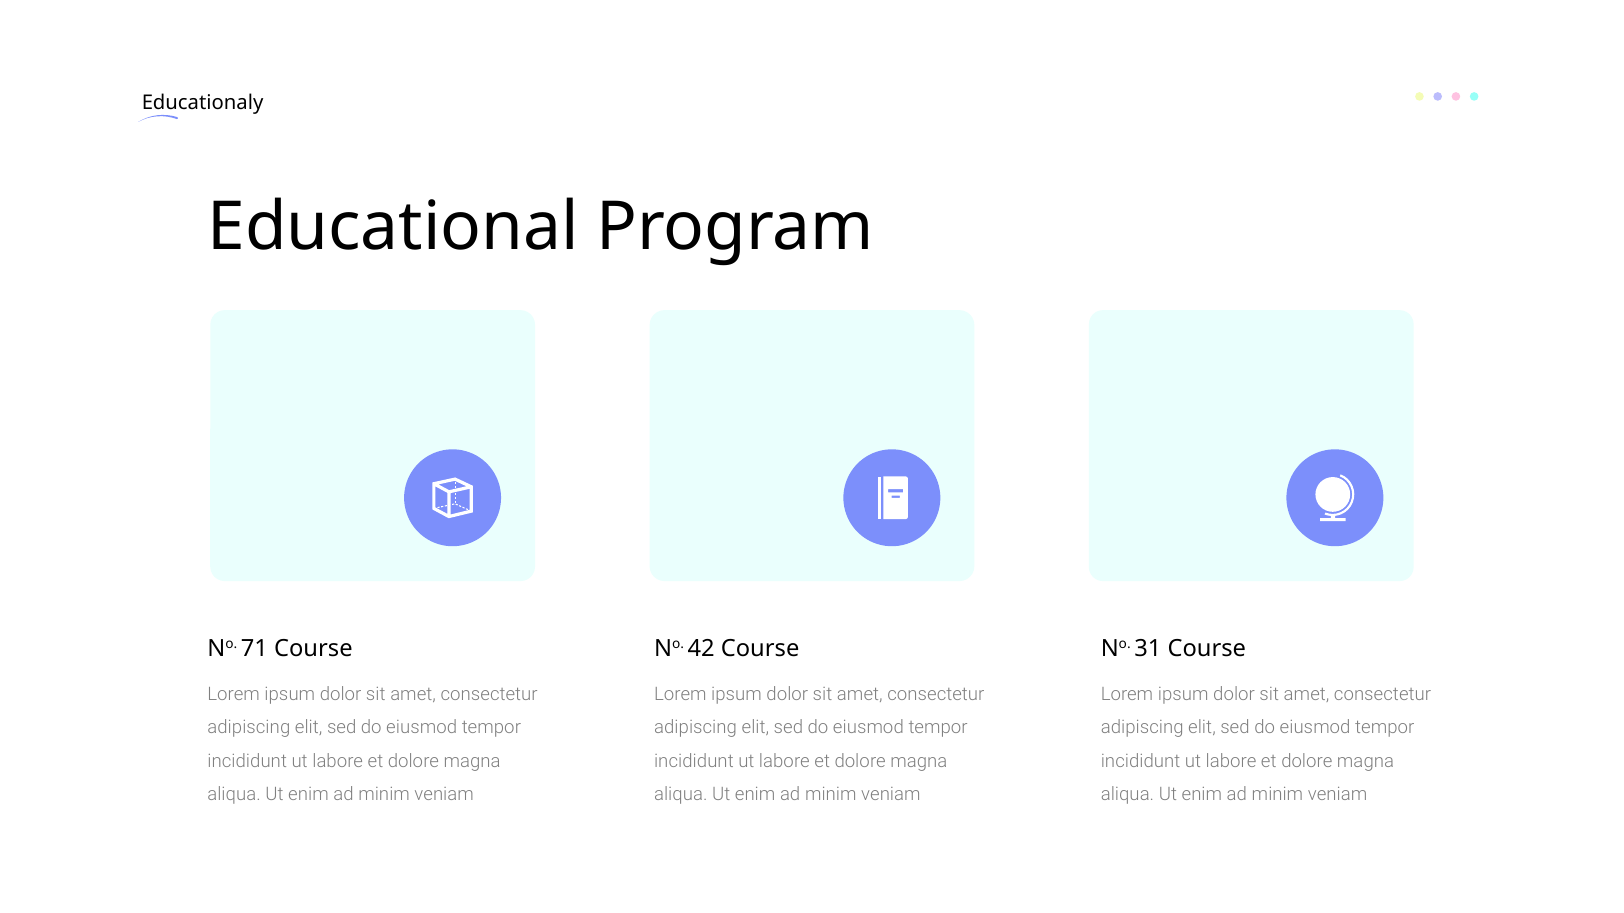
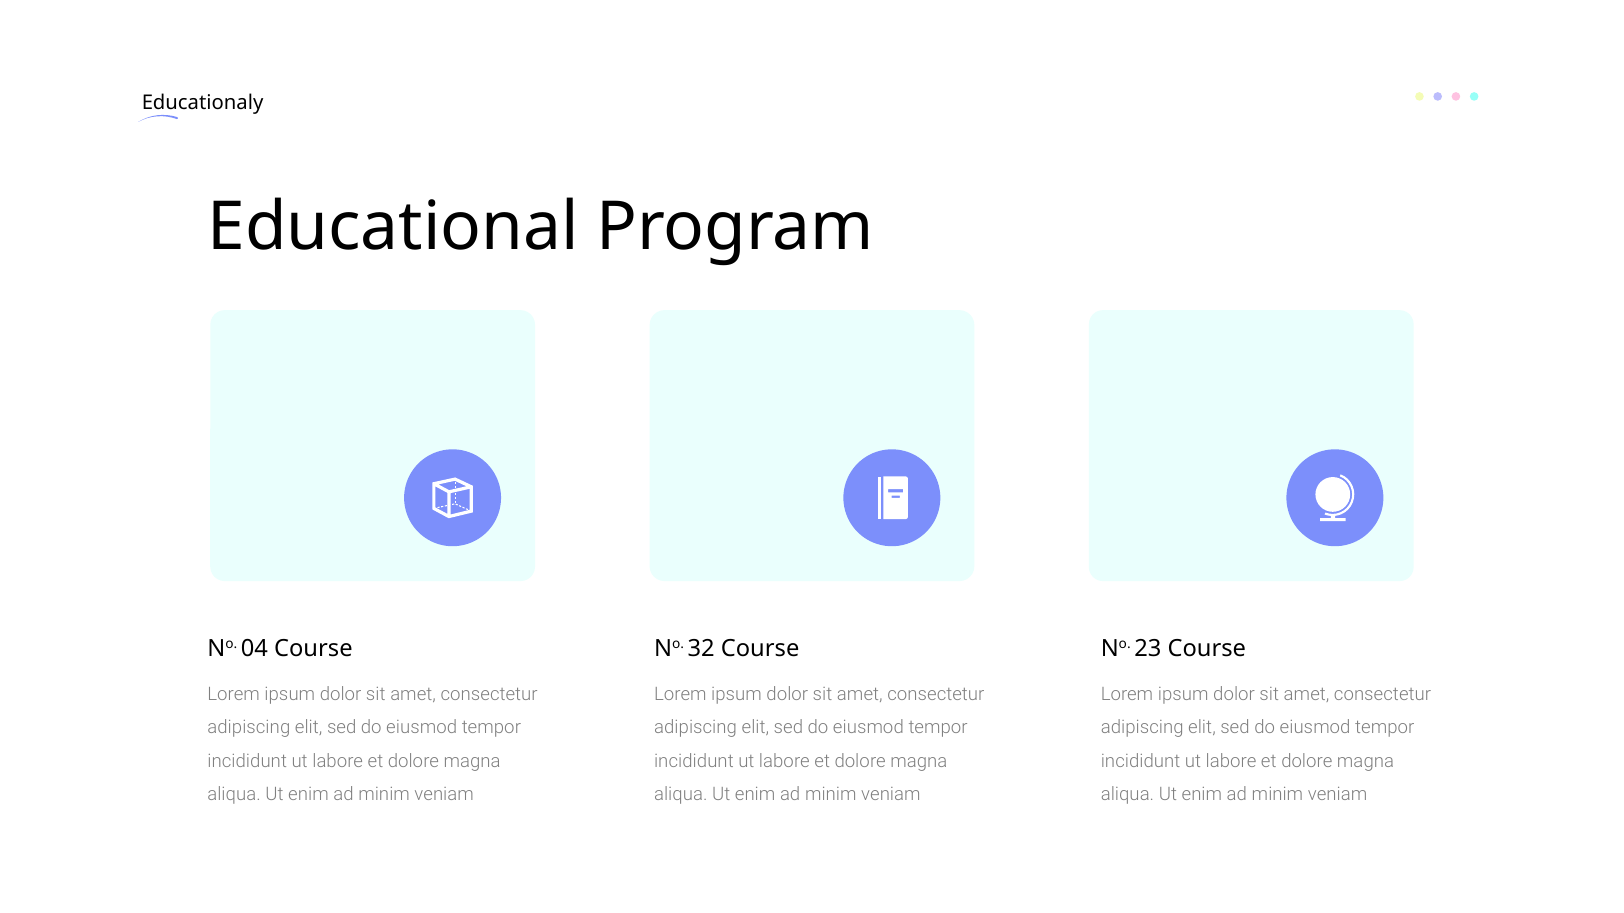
71: 71 -> 04
42: 42 -> 32
31: 31 -> 23
